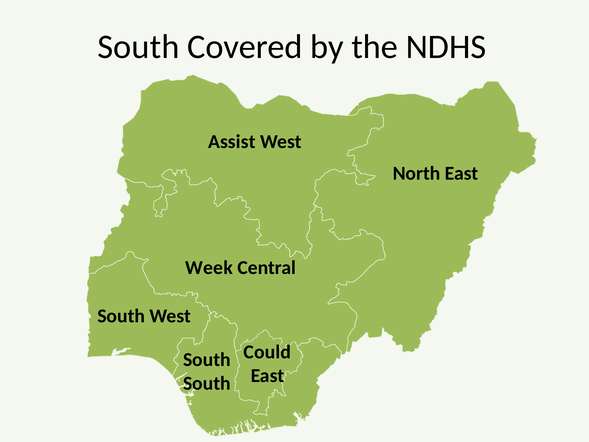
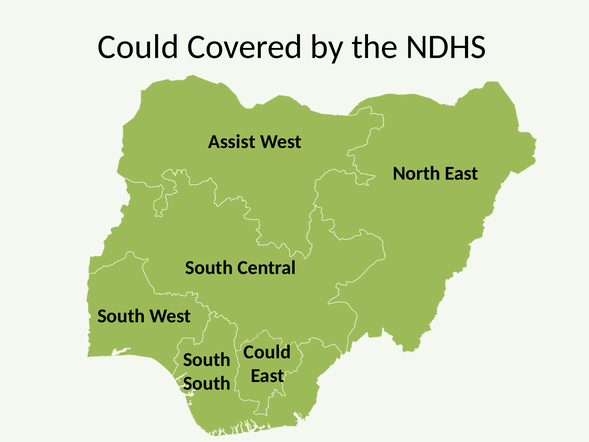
South at (138, 47): South -> Could
Week at (209, 267): Week -> South
